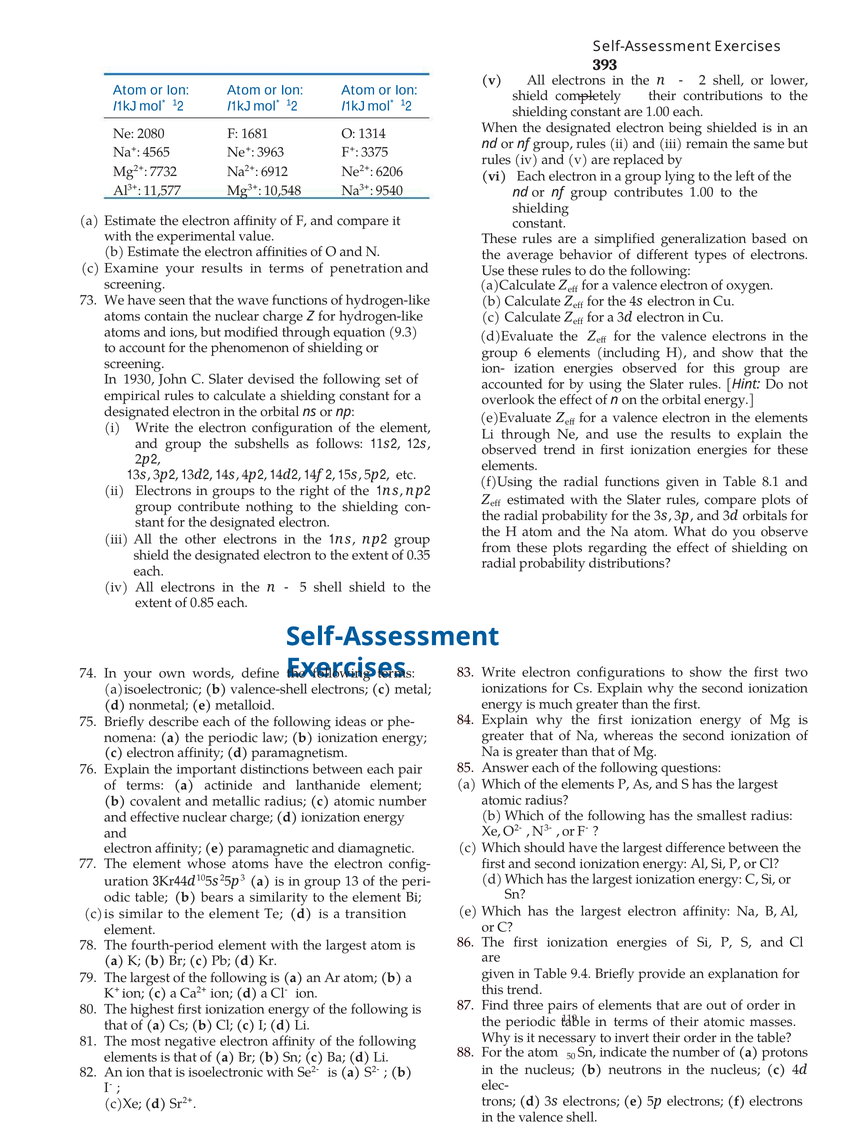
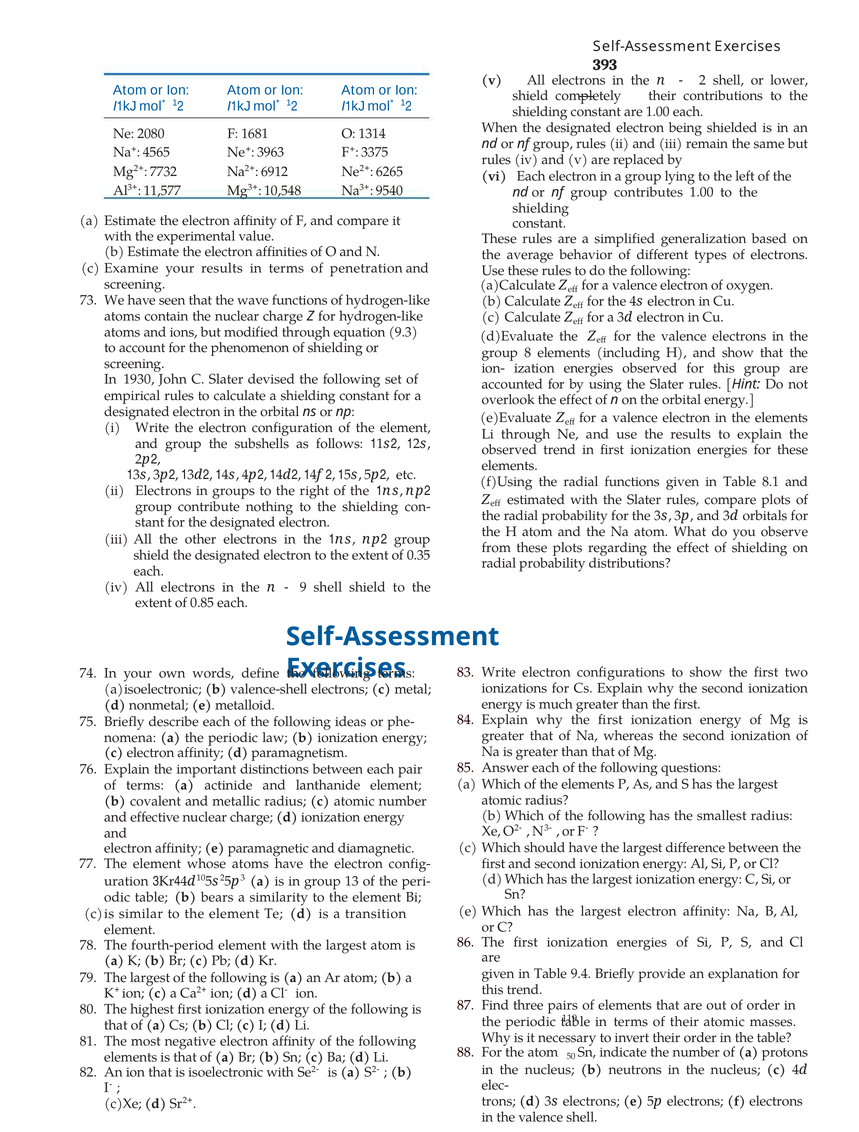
6206: 6206 -> 6265
6: 6 -> 8
5: 5 -> 9
